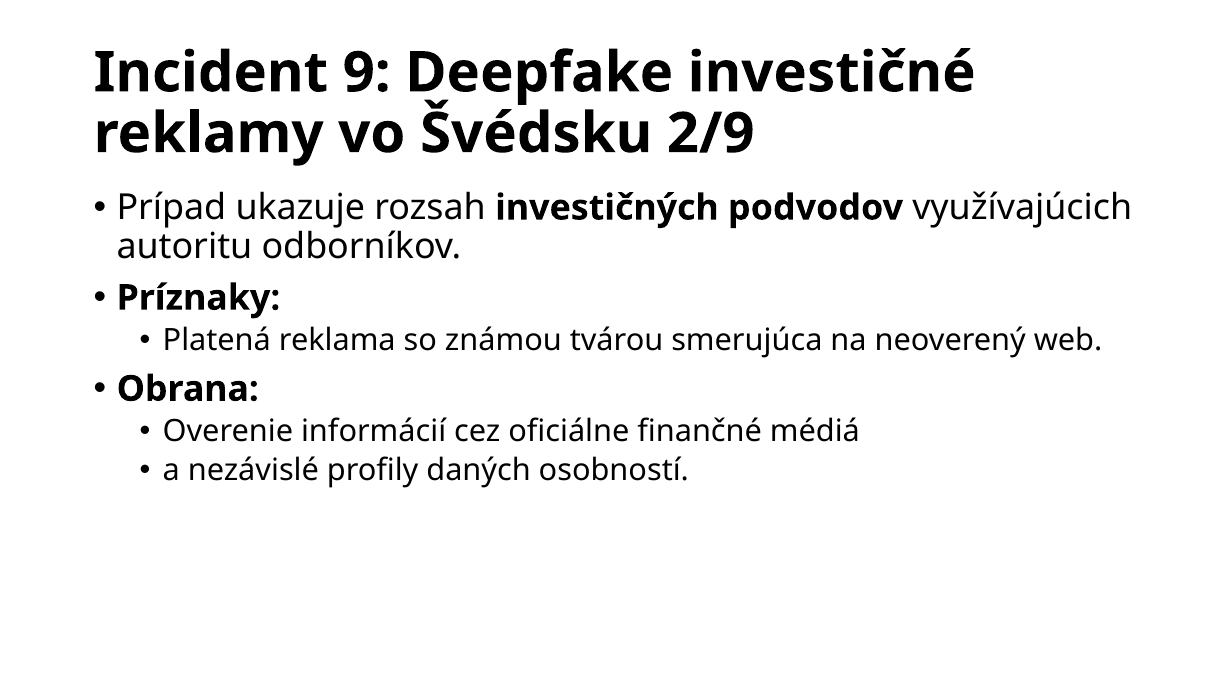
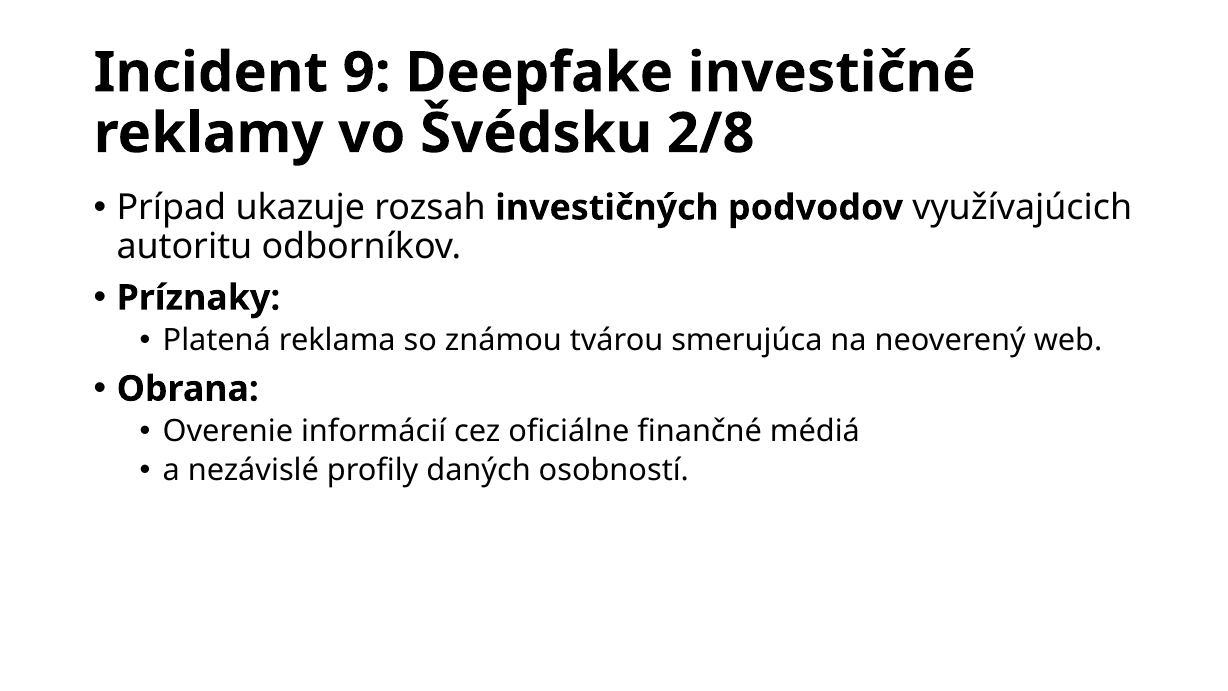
2/9: 2/9 -> 2/8
